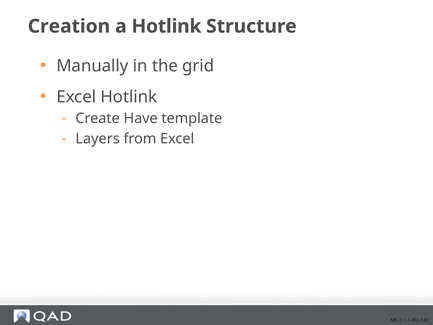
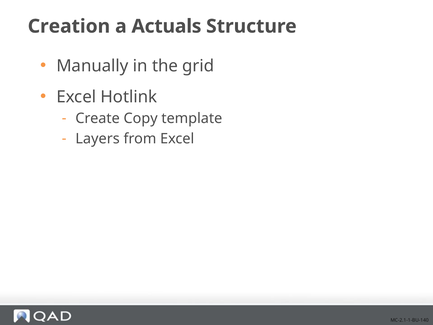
a Hotlink: Hotlink -> Actuals
Have: Have -> Copy
